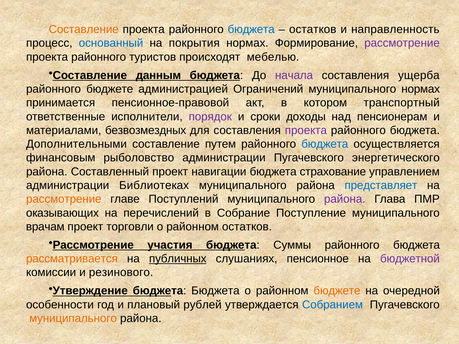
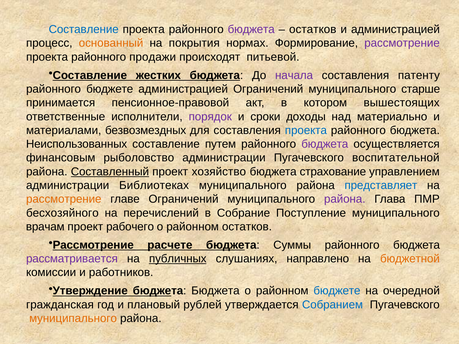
Составление at (84, 29) colour: orange -> blue
бюджета at (251, 29) colour: blue -> purple
и направленность: направленность -> администрацией
основанный colour: blue -> orange
туристов: туристов -> продажи
мебелью: мебелью -> питьевой
данным: данным -> жестких
ущерба: ущерба -> патенту
муниципального нормах: нормах -> старше
транспортный: транспортный -> вышестоящих
пенсионерам: пенсионерам -> материально
проекта at (306, 130) colour: purple -> blue
Дополнительными: Дополнительными -> Неиспользованных
бюджета at (325, 144) colour: blue -> purple
энергетического: энергетического -> воспитательной
Составленный underline: none -> present
навигации: навигации -> хозяйство
главе Поступлений: Поступлений -> Ограничений
оказывающих: оказывающих -> бесхозяйного
торговли: торговли -> рабочего
участия: участия -> расчете
рассматривается colour: orange -> purple
пенсионное: пенсионное -> направлено
бюджетной colour: purple -> orange
резинового: резинового -> работников
бюджете at (337, 291) colour: orange -> blue
особенности: особенности -> гражданская
